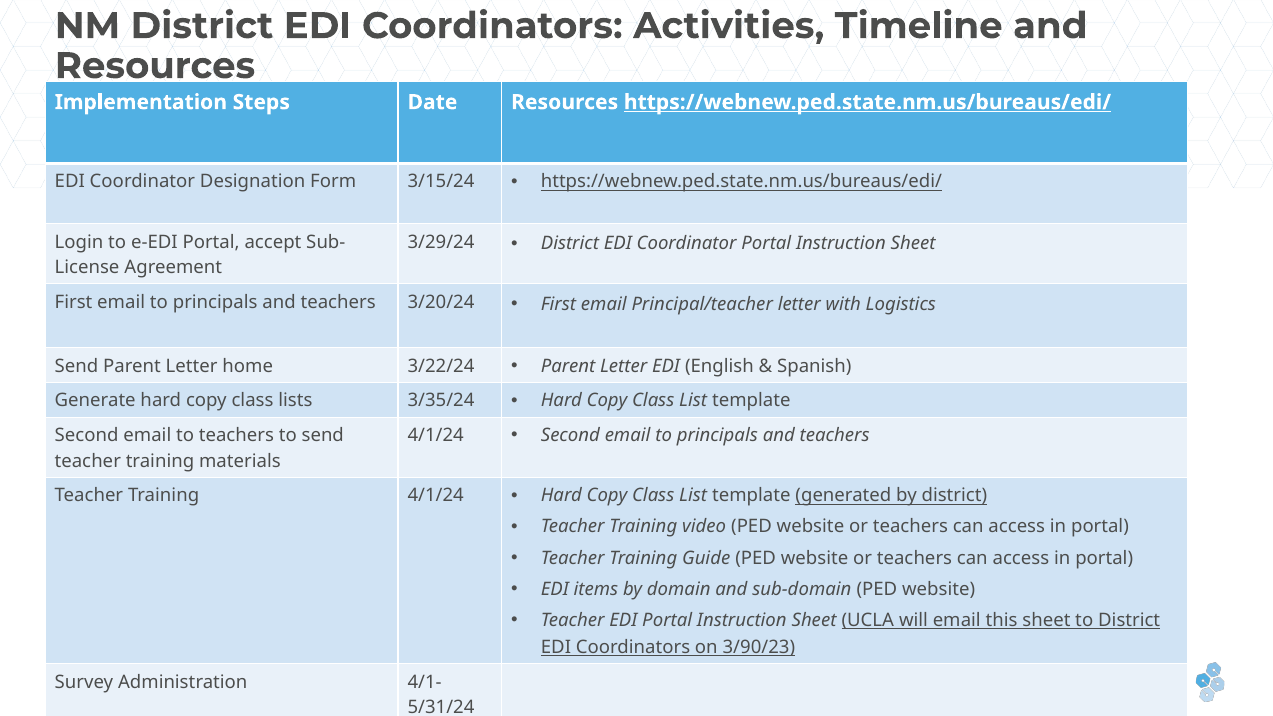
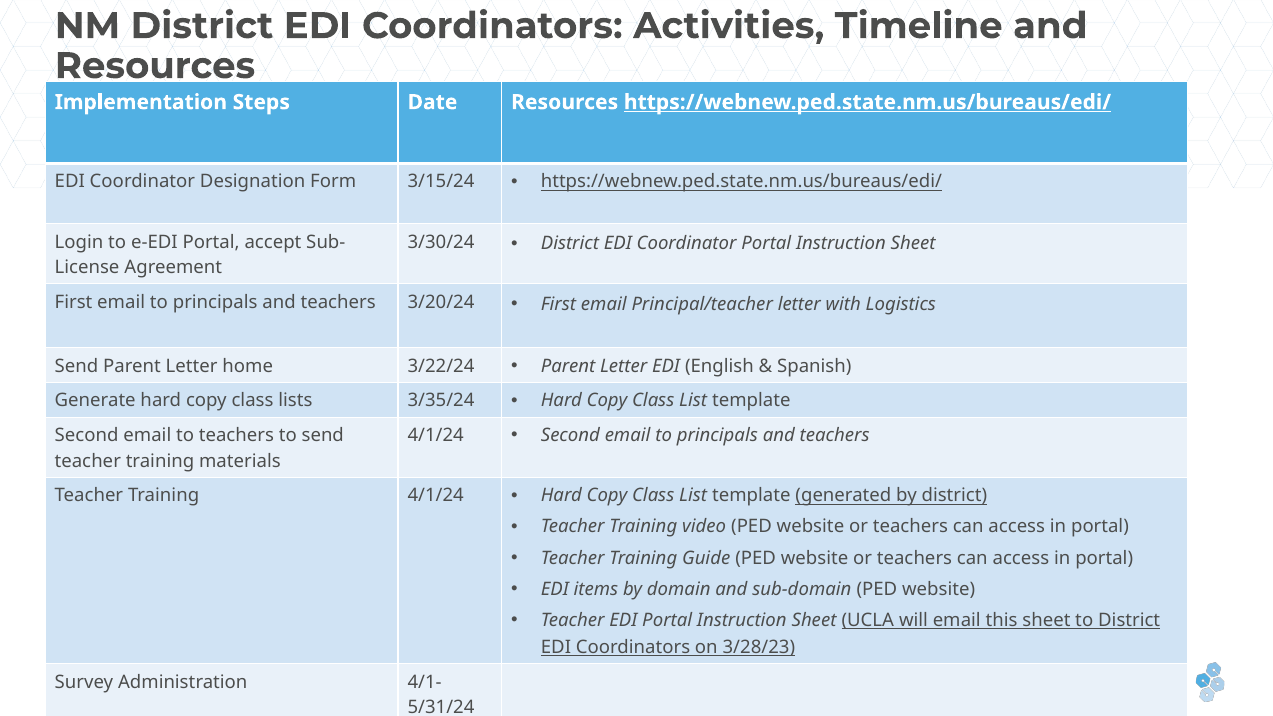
3/29/24: 3/29/24 -> 3/30/24
3/90/23: 3/90/23 -> 3/28/23
